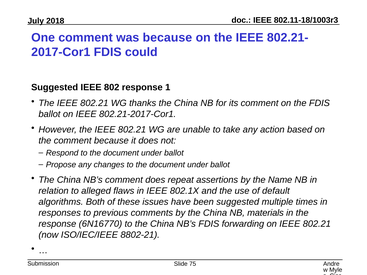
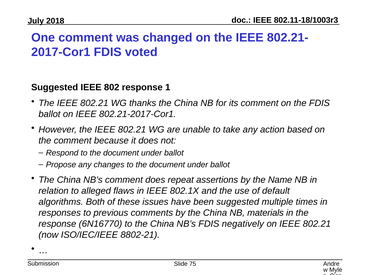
was because: because -> changed
could: could -> voted
forwarding: forwarding -> negatively
